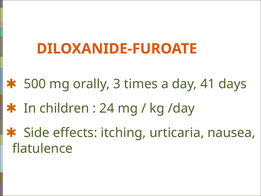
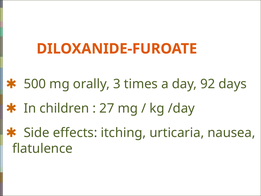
41: 41 -> 92
24: 24 -> 27
